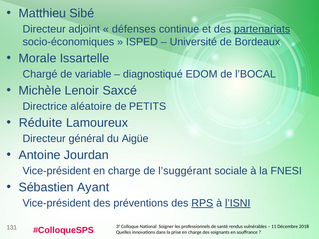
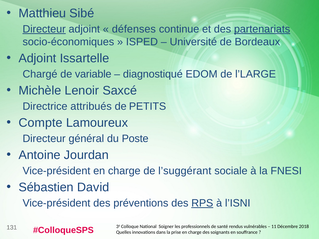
Directeur at (44, 29) underline: none -> present
Morale at (38, 58): Morale -> Adjoint
l’BOCAL: l’BOCAL -> l’LARGE
aléatoire: aléatoire -> attribués
Réduite: Réduite -> Compte
Aigüe: Aigüe -> Poste
Ayant: Ayant -> David
l’ISNI underline: present -> none
